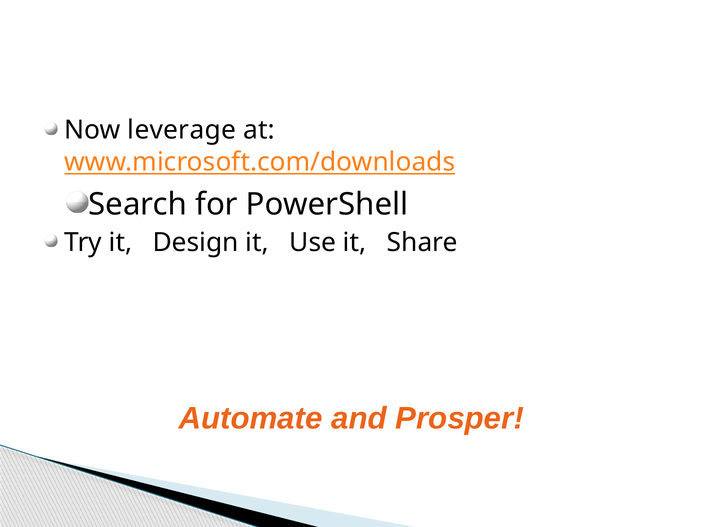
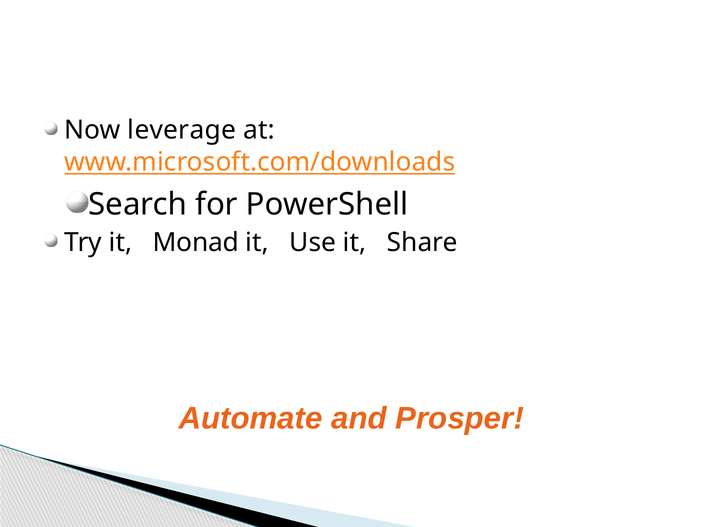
Design: Design -> Monad
